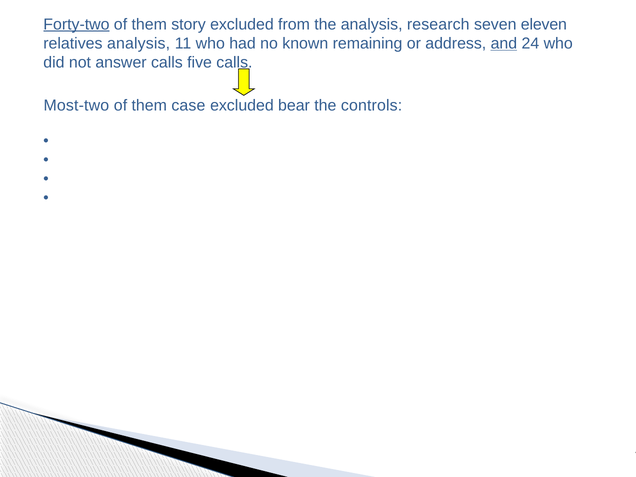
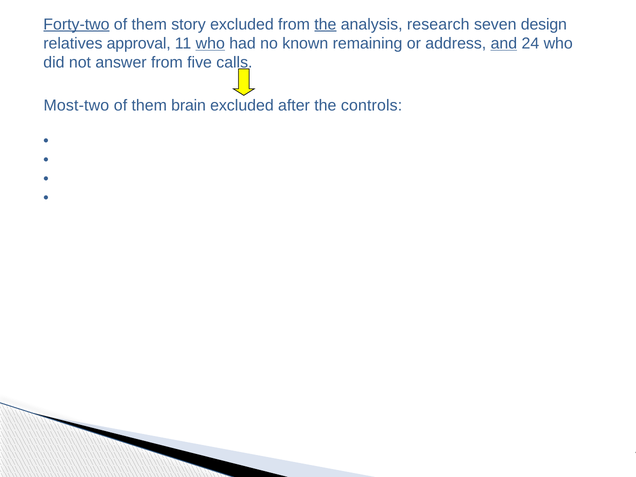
the at (325, 24) underline: none -> present
eleven: eleven -> design
relatives analysis: analysis -> approval
who at (210, 43) underline: none -> present
answer calls: calls -> from
case: case -> brain
bear: bear -> after
